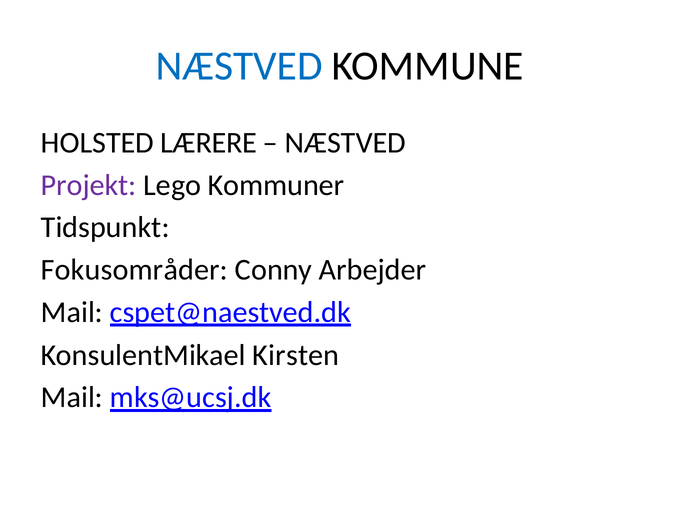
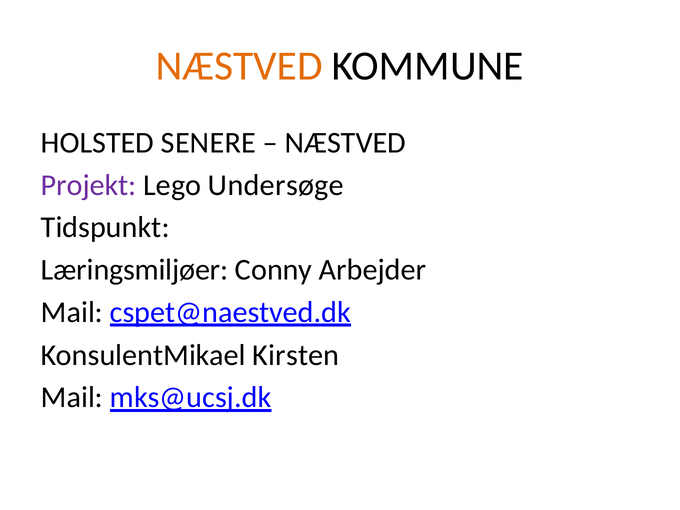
NÆSTVED at (239, 66) colour: blue -> orange
LÆRERE: LÆRERE -> SENERE
Kommuner: Kommuner -> Undersøge
Fokusområder: Fokusområder -> Læringsmiljøer
